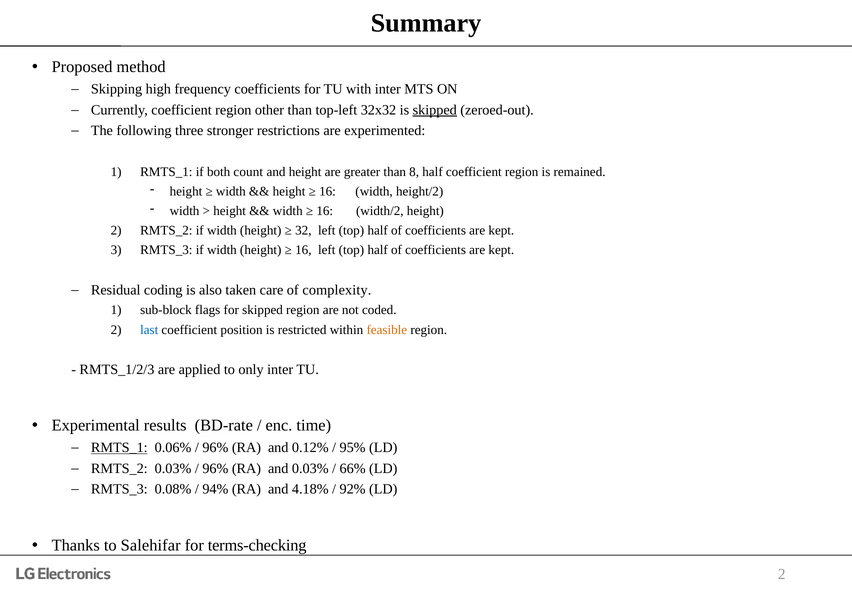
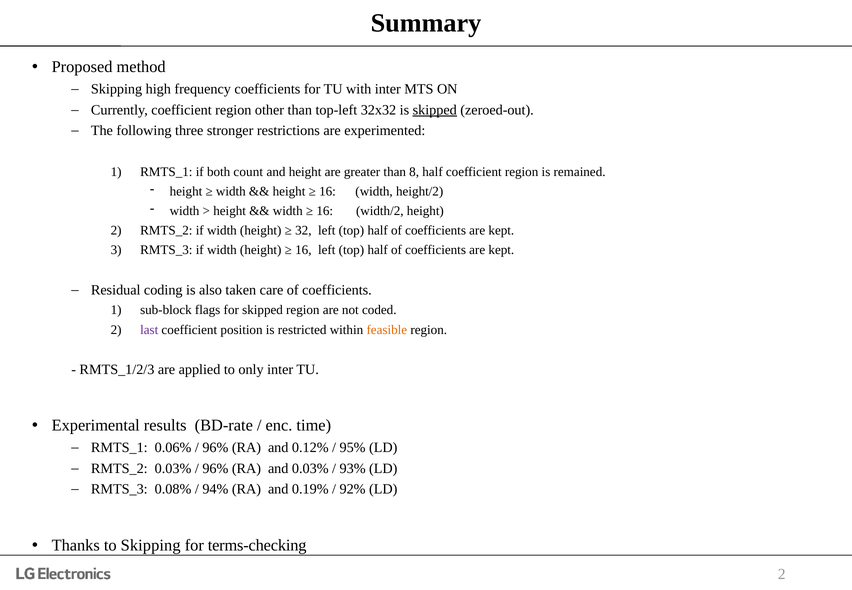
care of complexity: complexity -> coefficients
last colour: blue -> purple
RMTS_1 at (119, 447) underline: present -> none
66%: 66% -> 93%
4.18%: 4.18% -> 0.19%
to Salehifar: Salehifar -> Skipping
